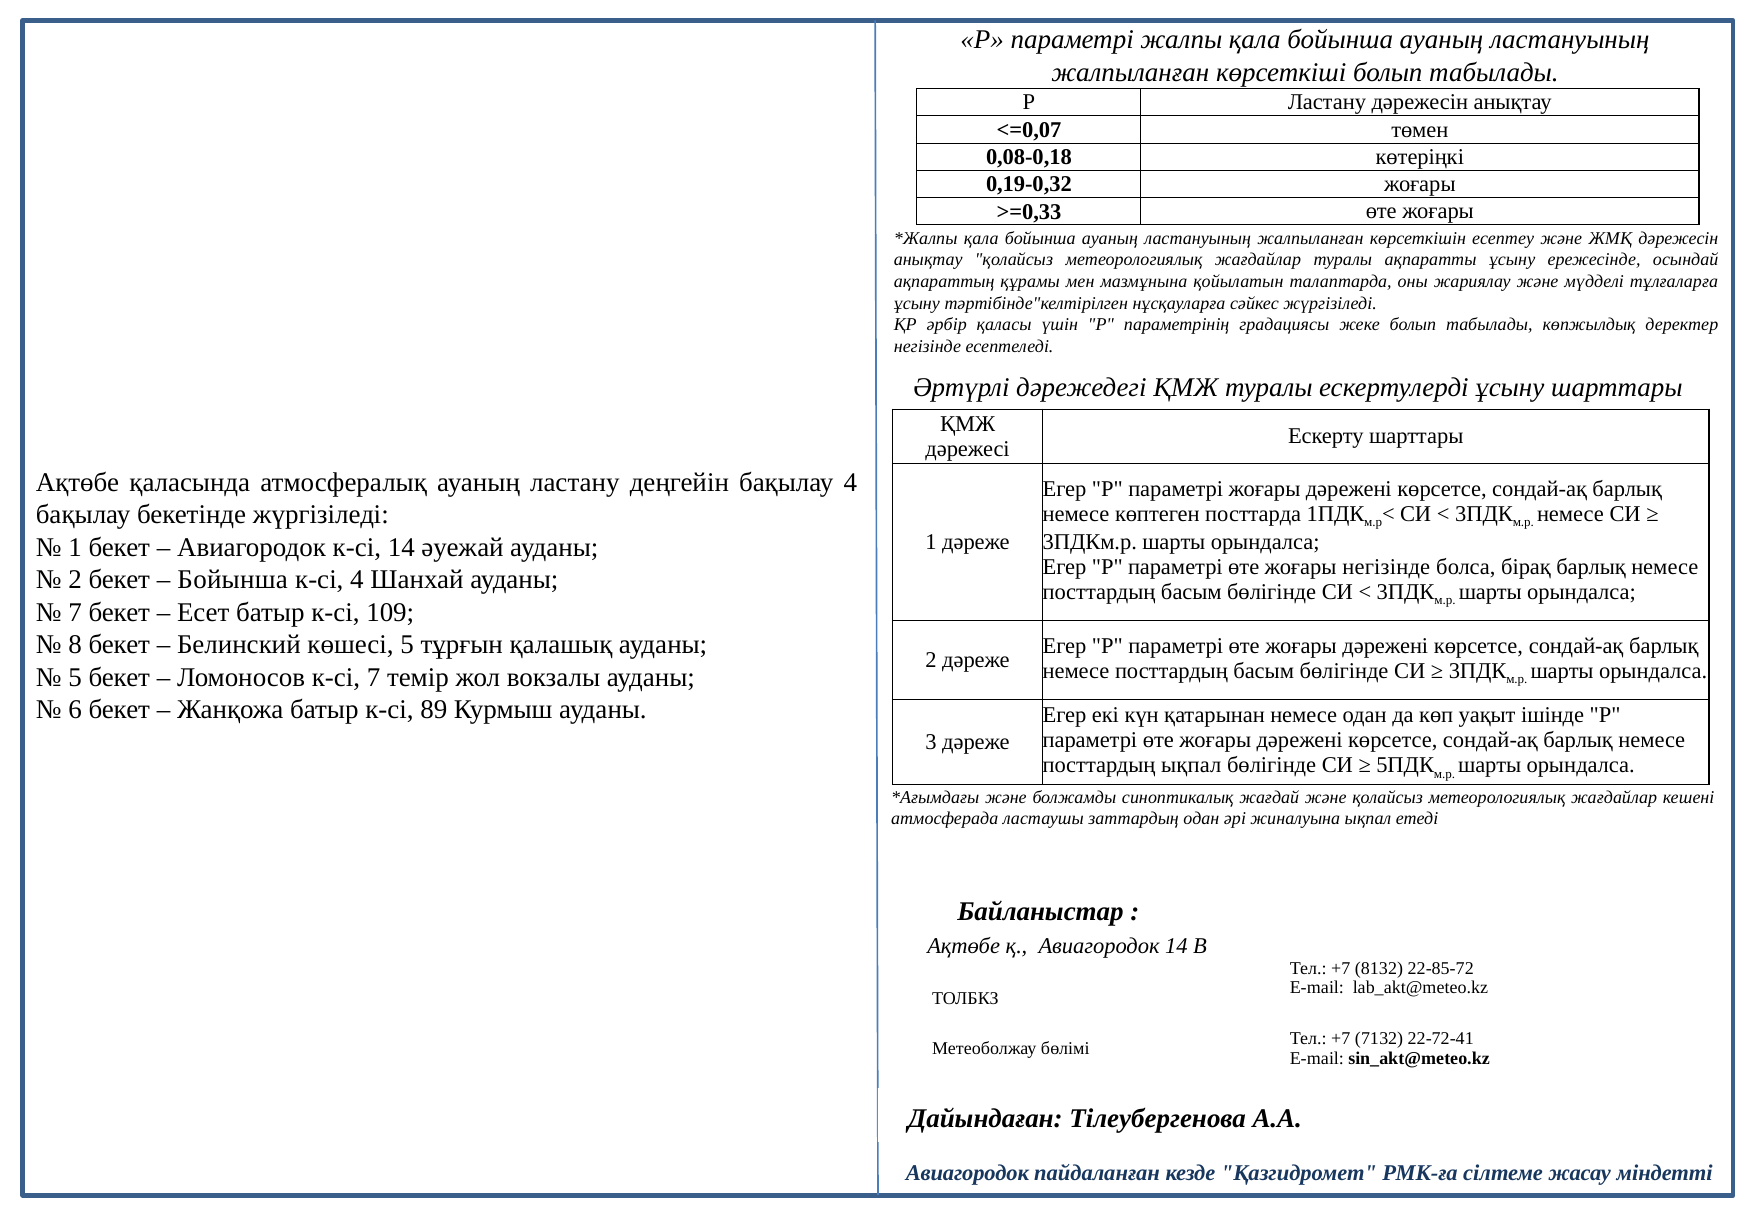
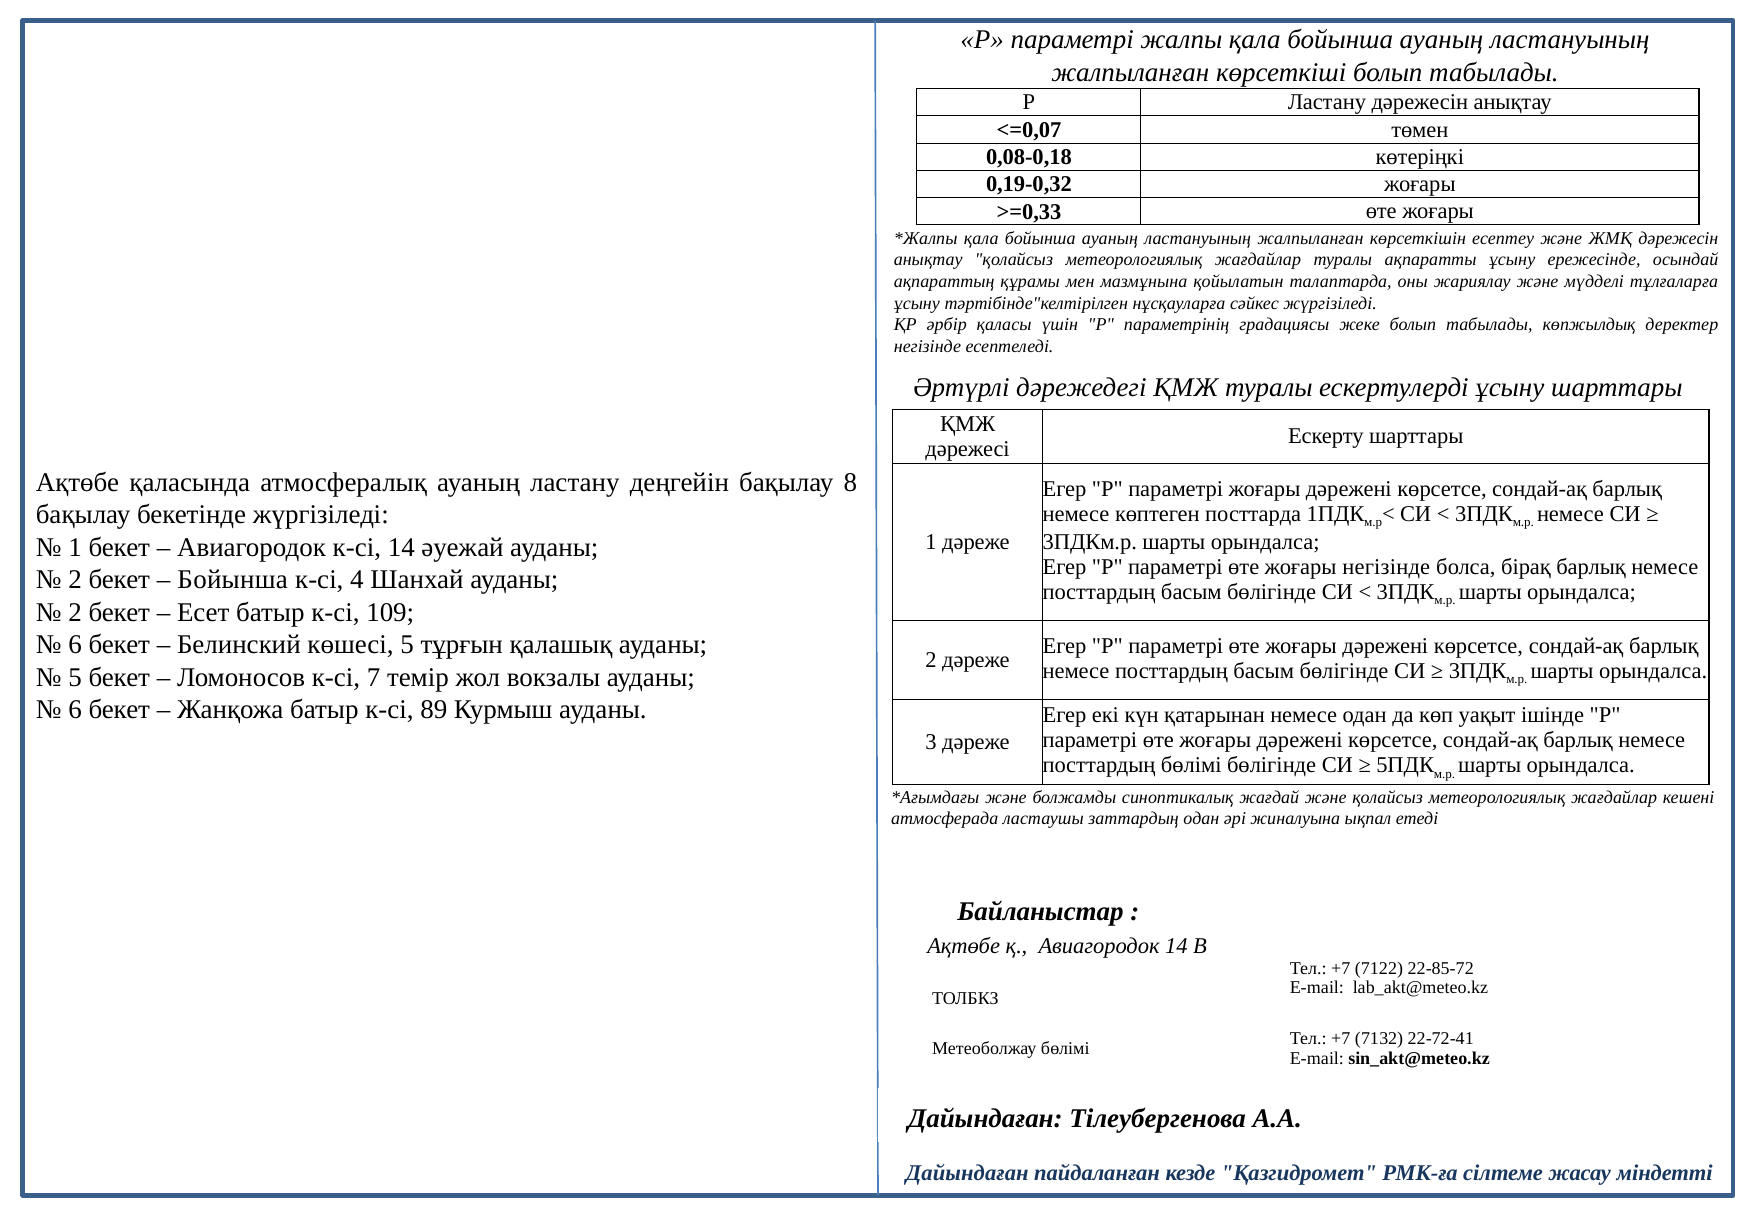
бақылау 4: 4 -> 8
7 at (75, 612): 7 -> 2
8 at (75, 645): 8 -> 6
посттардың ықпал: ықпал -> бөлімі
8132: 8132 -> 7122
Авиагородок at (967, 1173): Авиагородок -> Дайындаған
